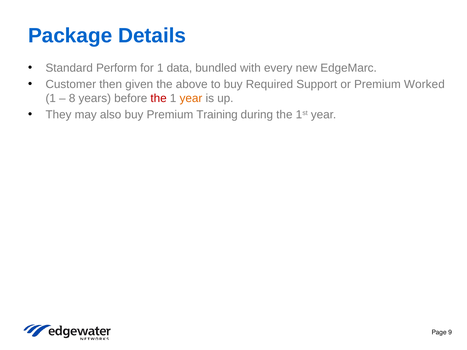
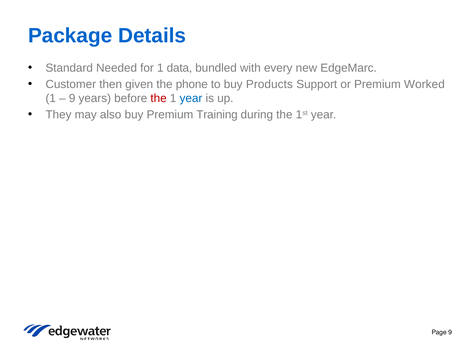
Perform: Perform -> Needed
above: above -> phone
Required: Required -> Products
8 at (72, 98): 8 -> 9
year at (191, 98) colour: orange -> blue
